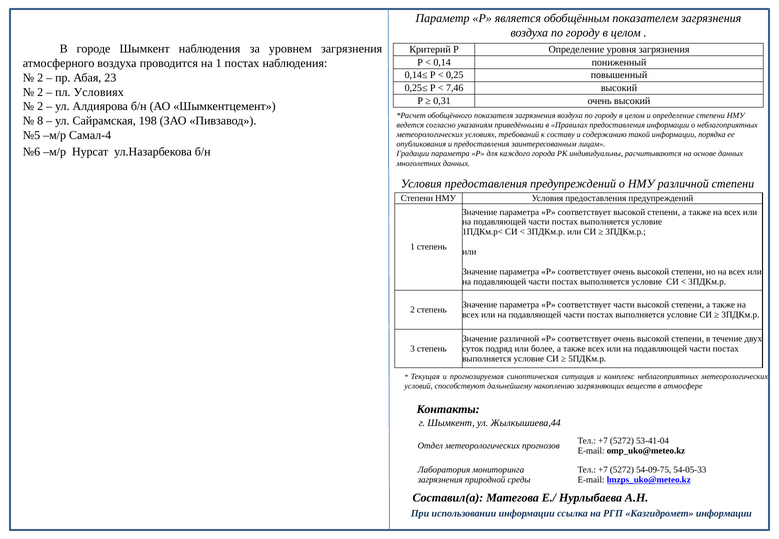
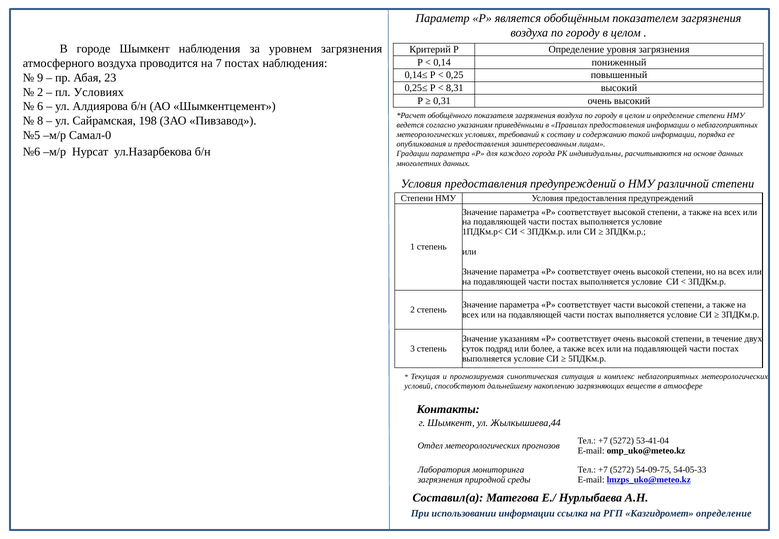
на 1: 1 -> 7
2 at (40, 78): 2 -> 9
7,46: 7,46 -> 8,31
2 at (40, 107): 2 -> 6
Самал-4: Самал-4 -> Самал-0
Значение различной: различной -> указаниям
Казгидромет информации: информации -> определение
